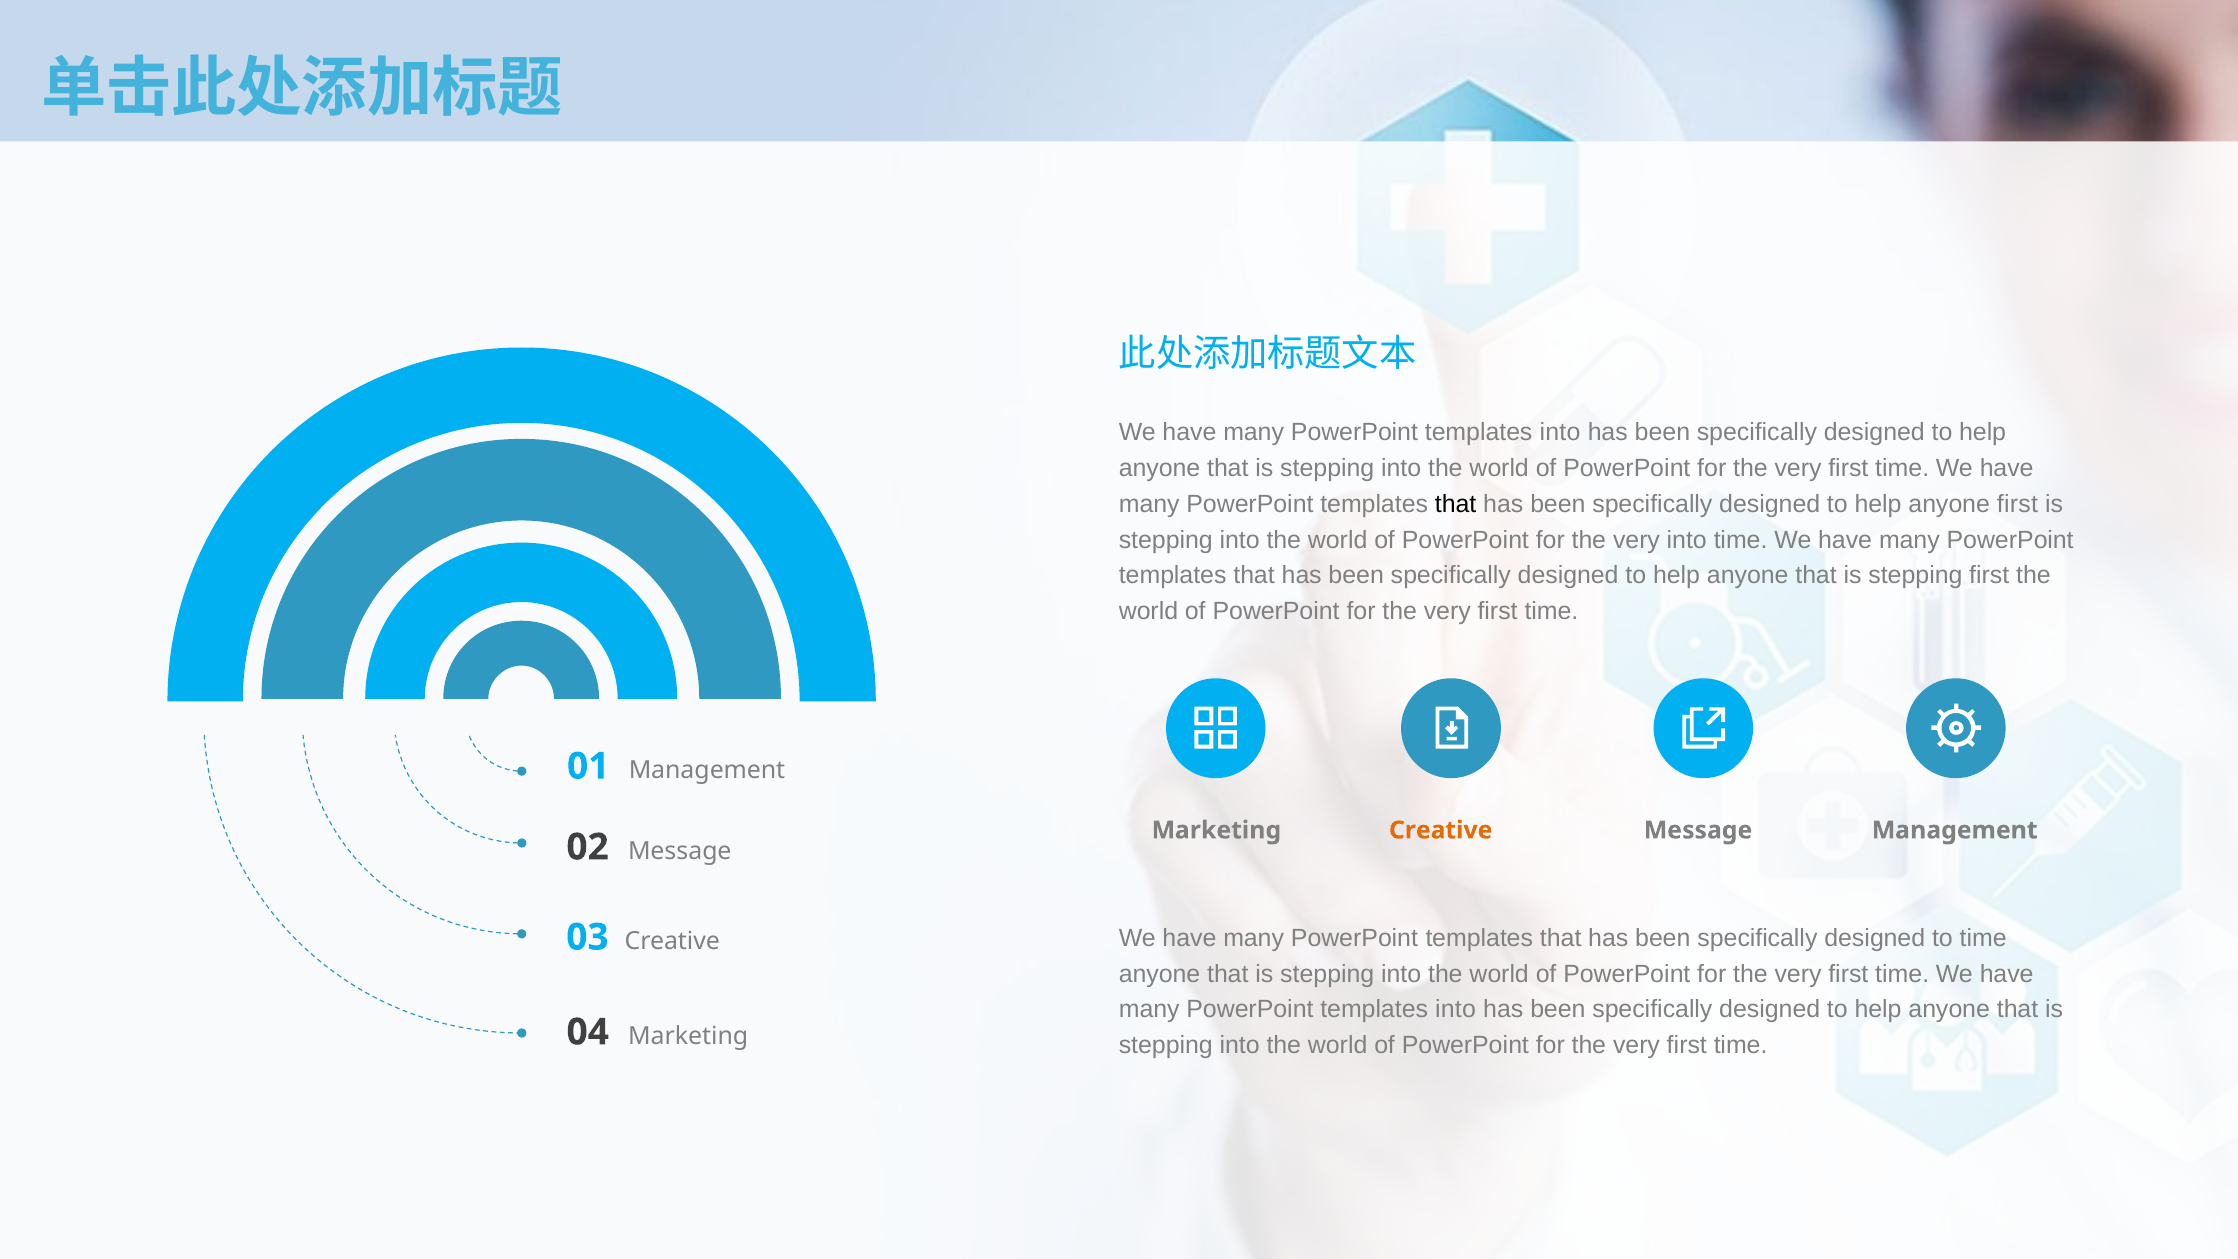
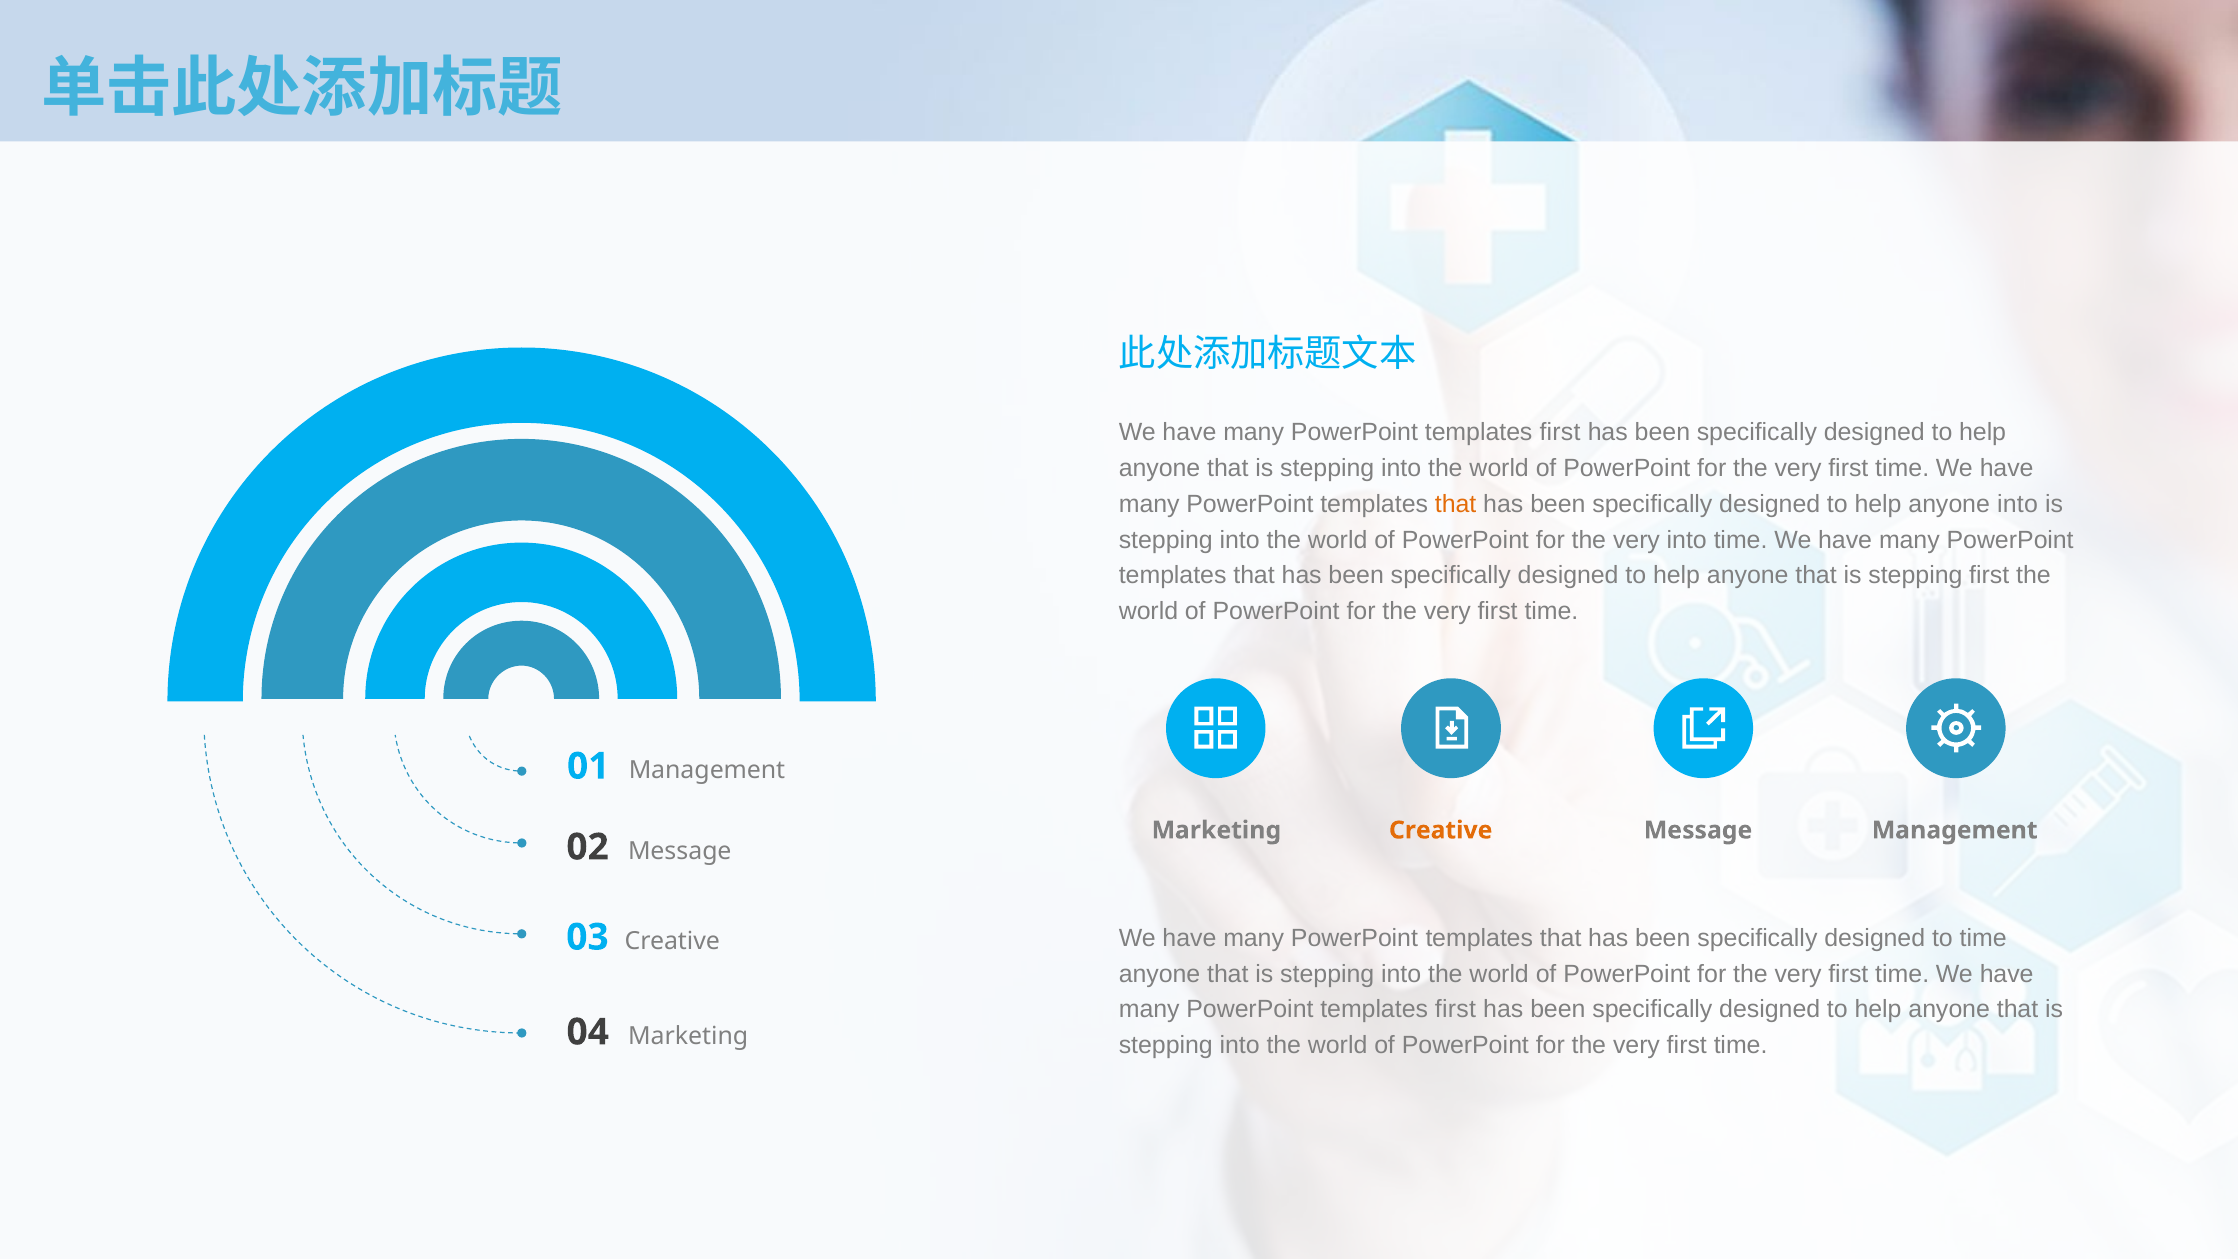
into at (1560, 433): into -> first
that at (1456, 504) colour: black -> orange
anyone first: first -> into
into at (1455, 1010): into -> first
